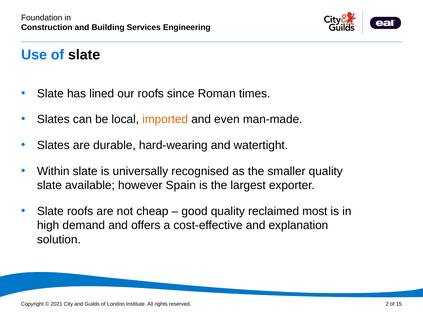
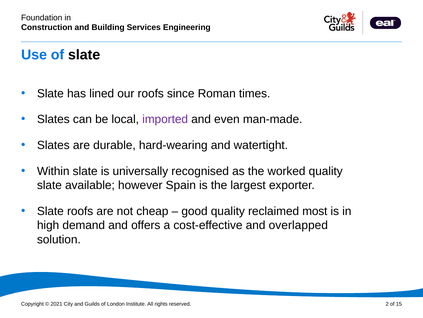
imported colour: orange -> purple
smaller: smaller -> worked
explanation: explanation -> overlapped
